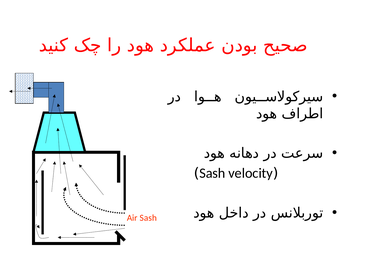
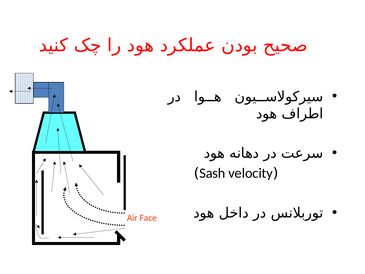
Air Sash: Sash -> Face
